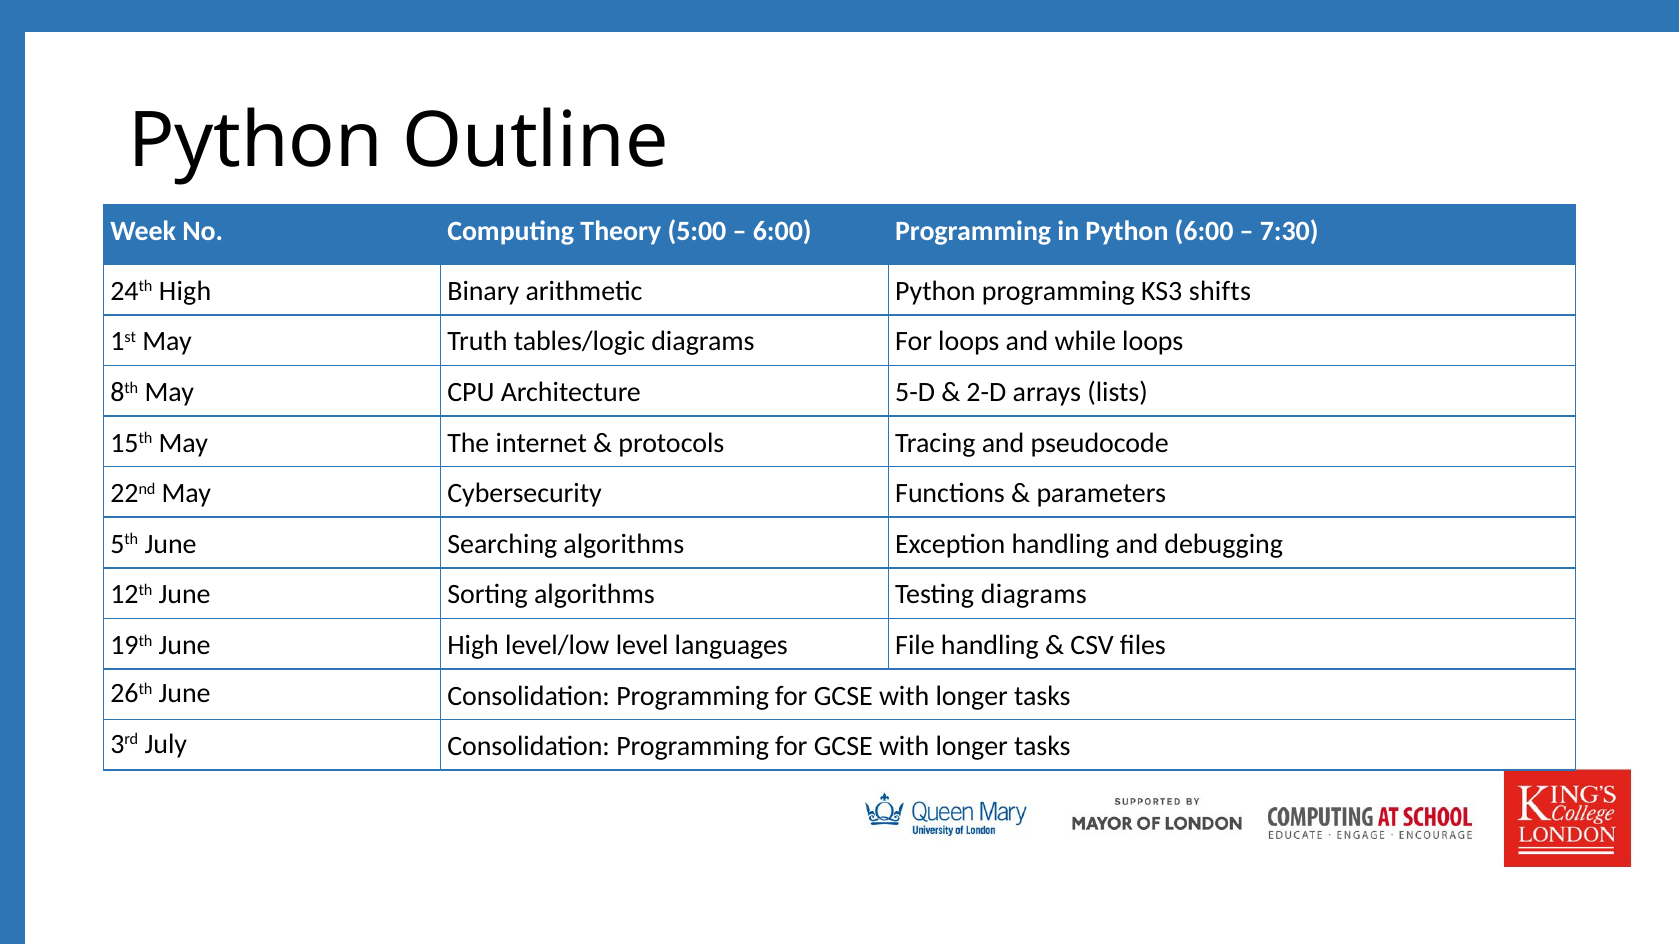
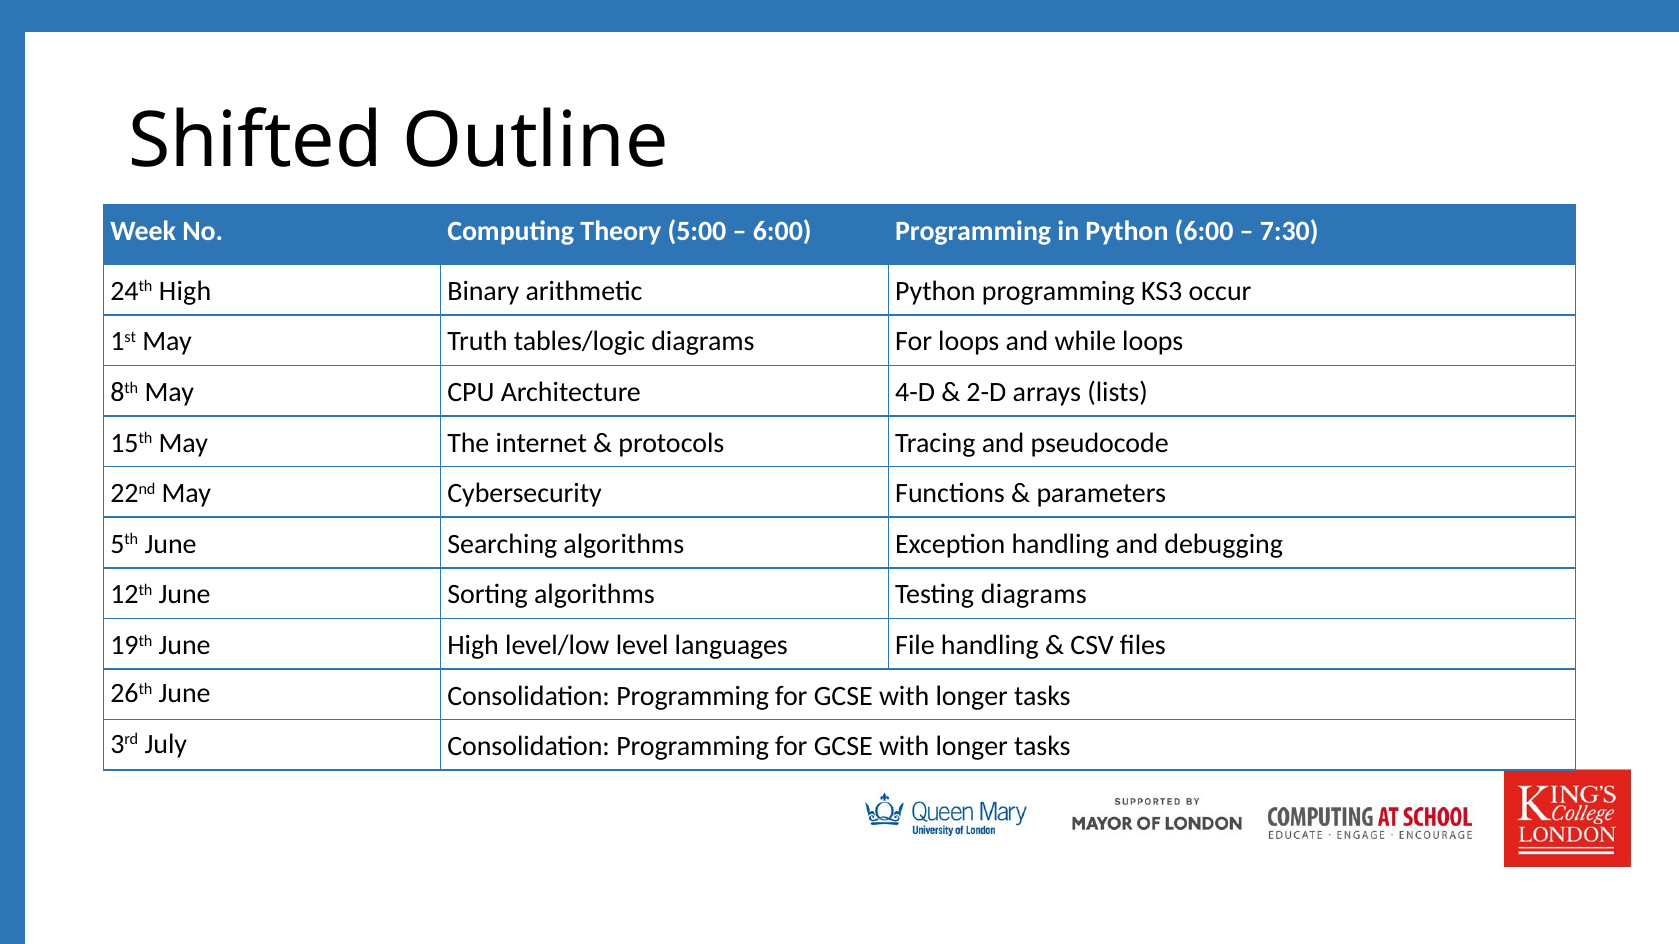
Python at (255, 141): Python -> Shifted
shifts: shifts -> occur
5-D: 5-D -> 4-D
